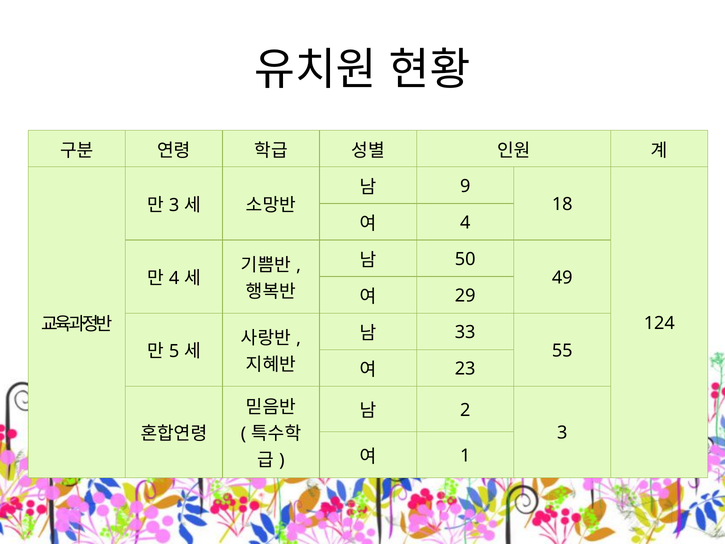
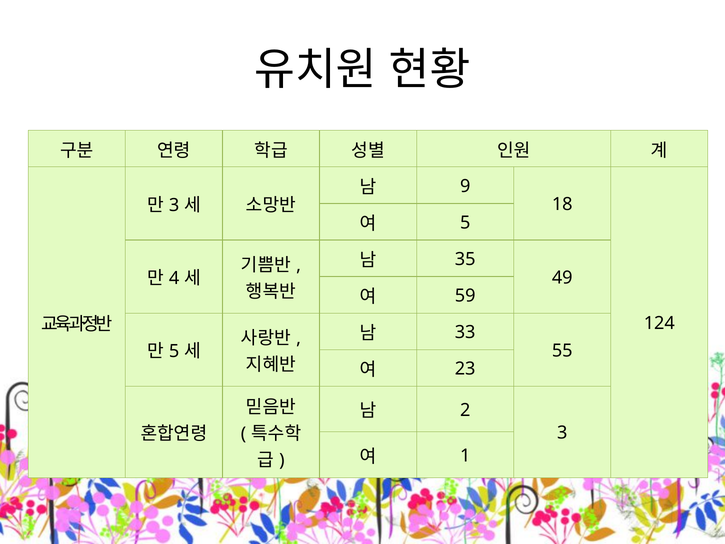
4 at (465, 223): 4 -> 5
50: 50 -> 35
29: 29 -> 59
